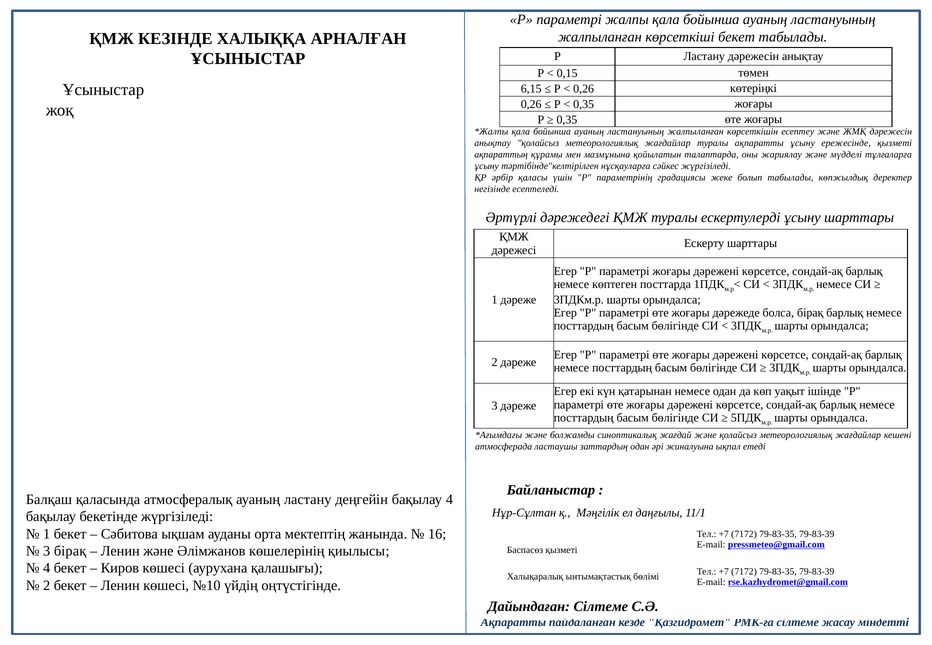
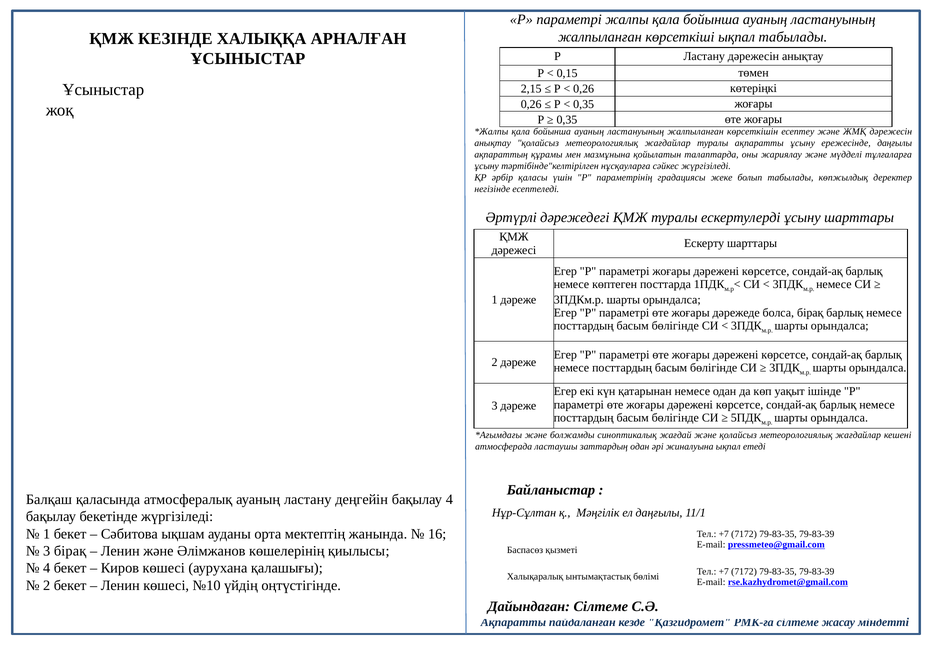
көрсеткіші бекет: бекет -> ықпал
6,15: 6,15 -> 2,15
ережесінде қызметі: қызметі -> даңғылы
